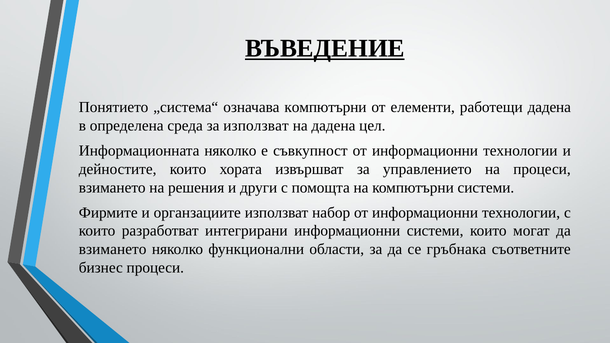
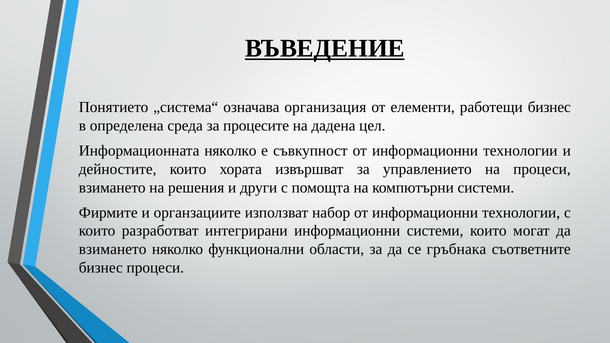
означава компютърни: компютърни -> организация
работещи дадена: дадена -> бизнес
за използват: използват -> процесите
